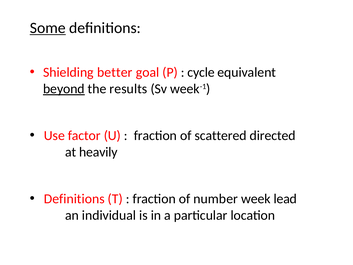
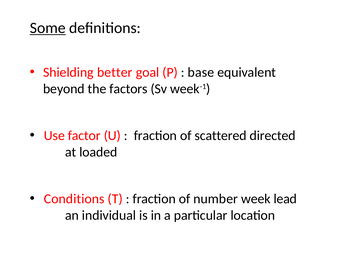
cycle: cycle -> base
beyond underline: present -> none
results: results -> factors
heavily: heavily -> loaded
Definitions at (74, 199): Definitions -> Conditions
